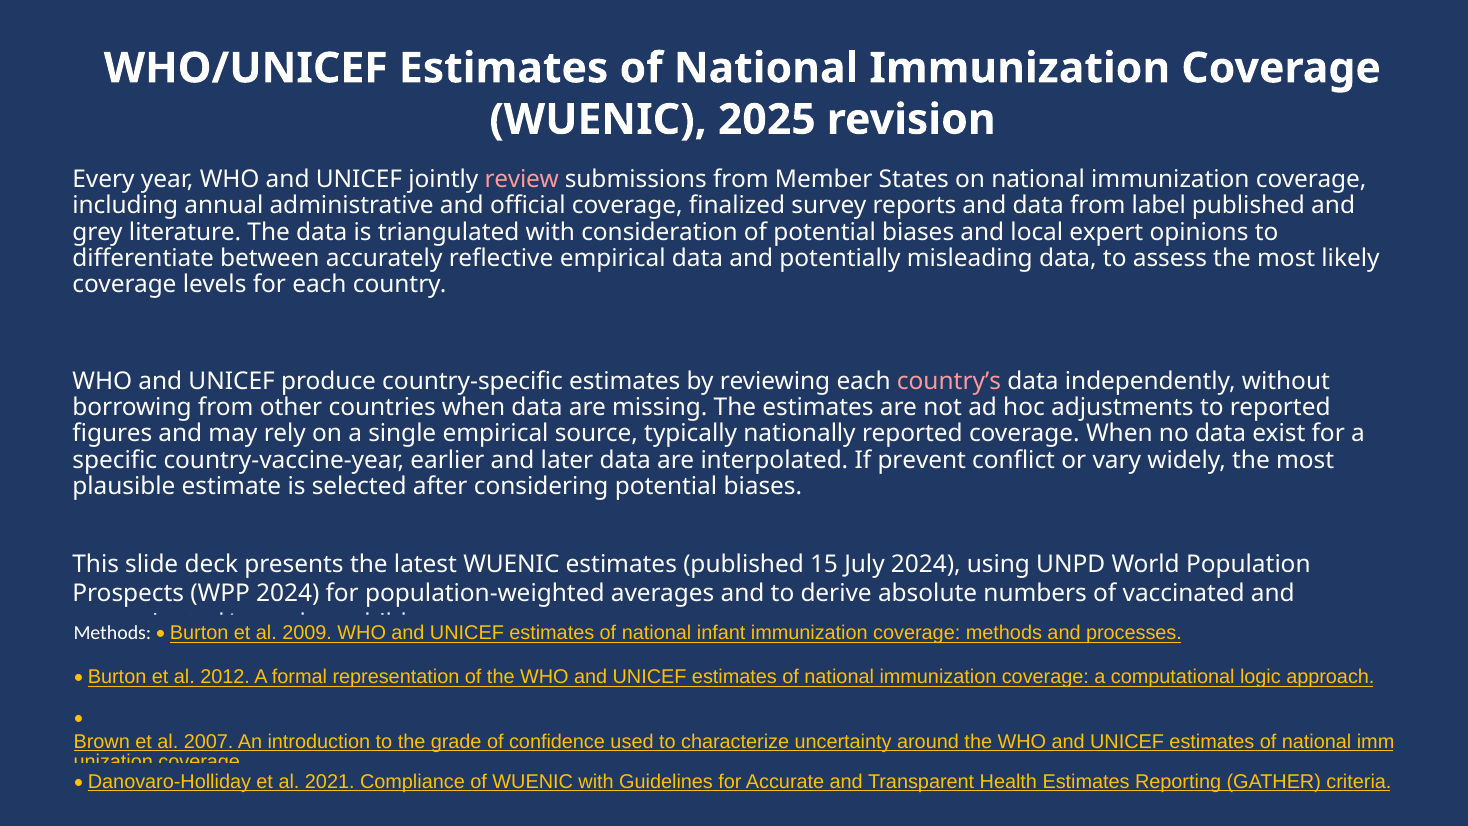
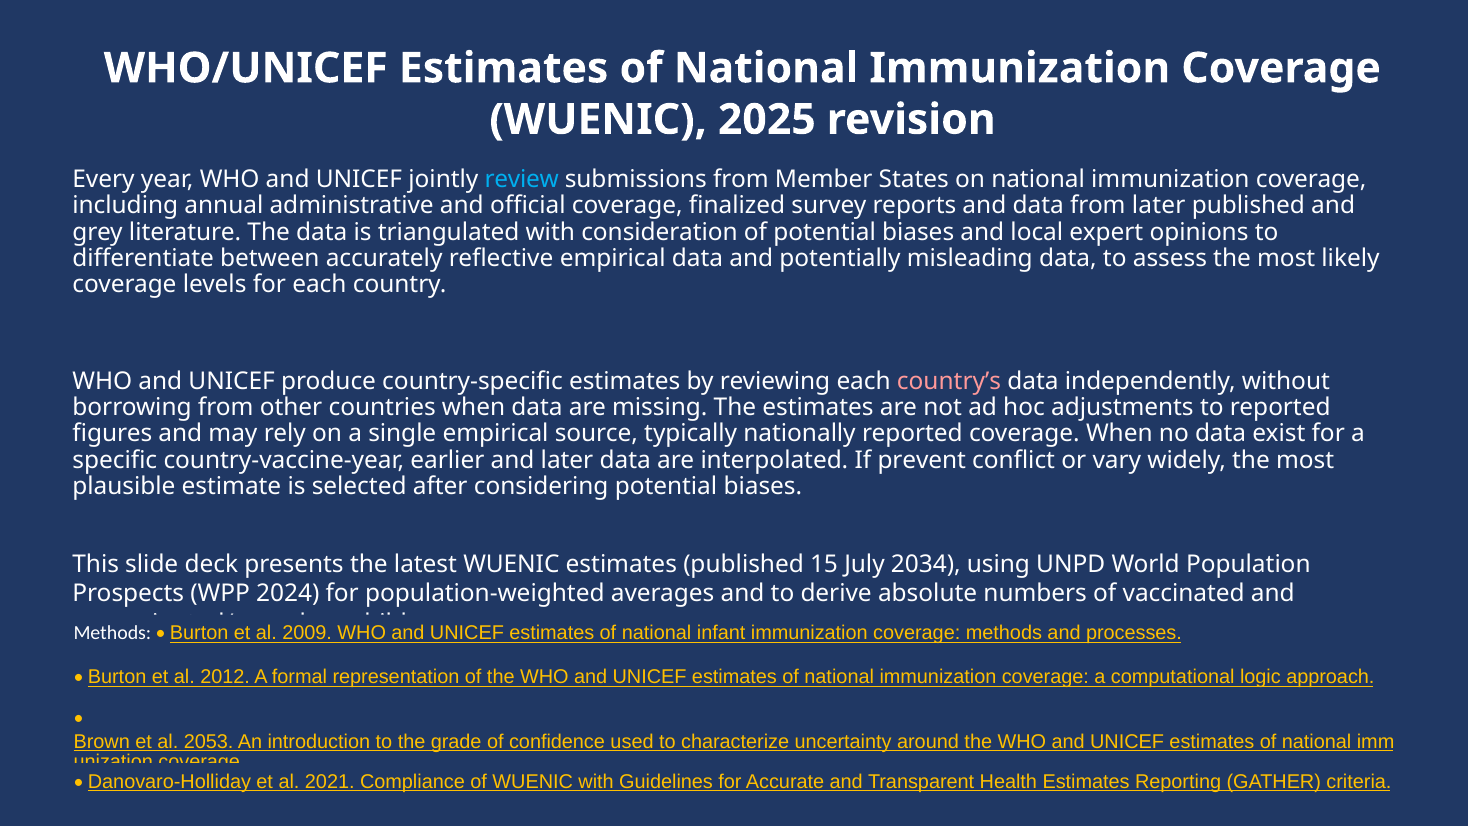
review colour: pink -> light blue
from label: label -> later
July 2024: 2024 -> 2034
2007: 2007 -> 2053
